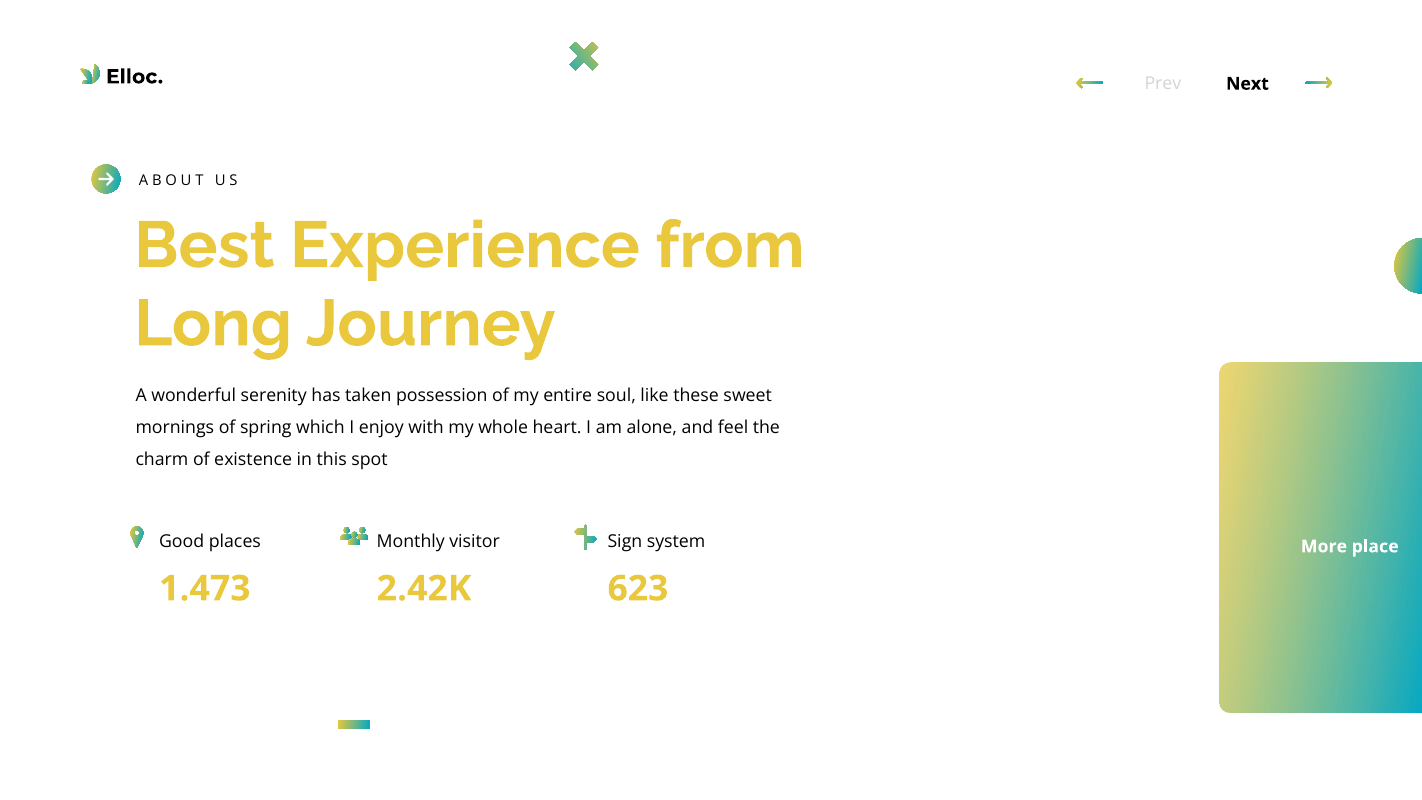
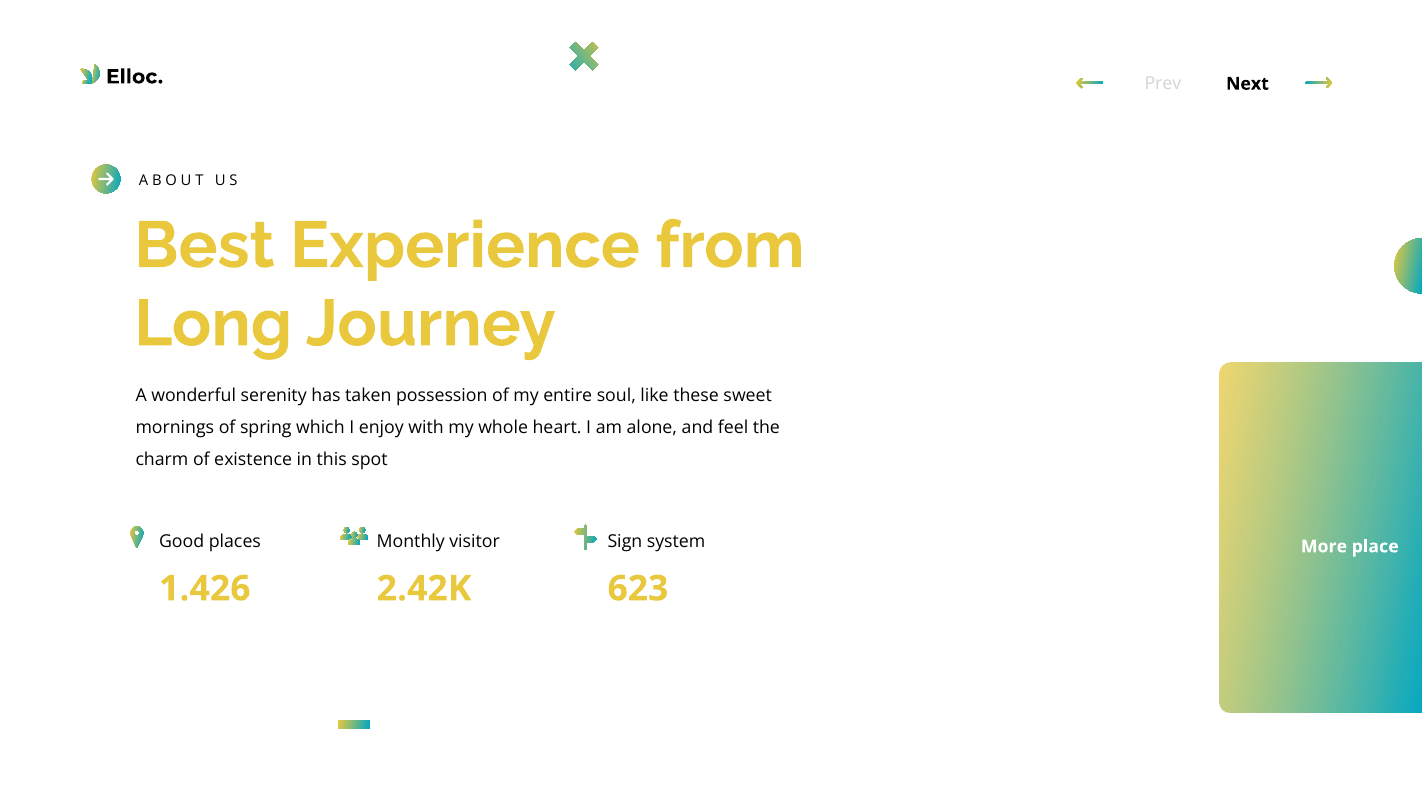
1.473: 1.473 -> 1.426
